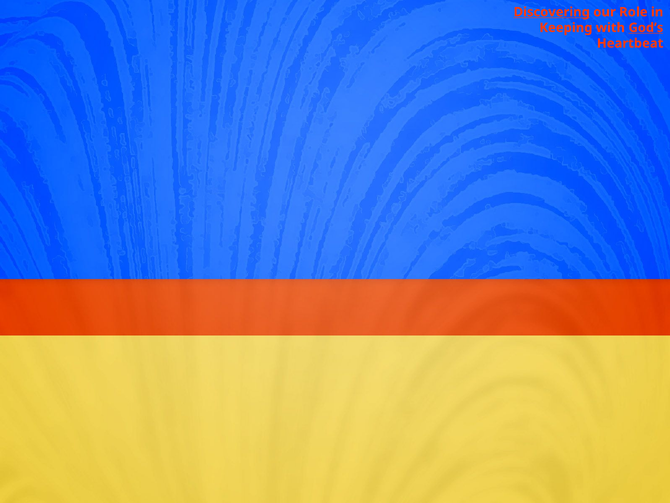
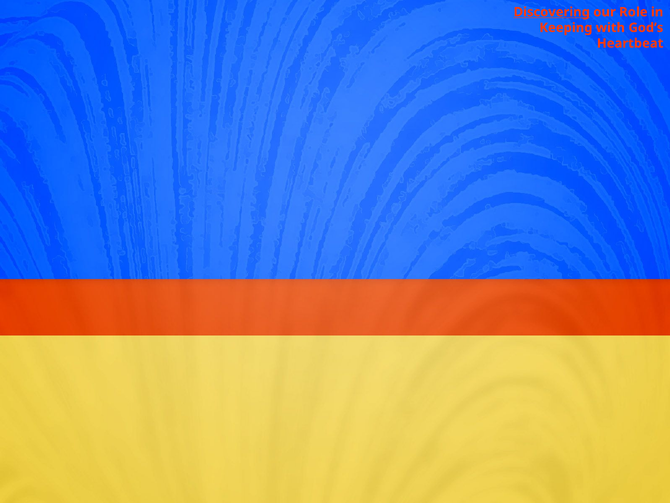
God’s underline: present -> none
